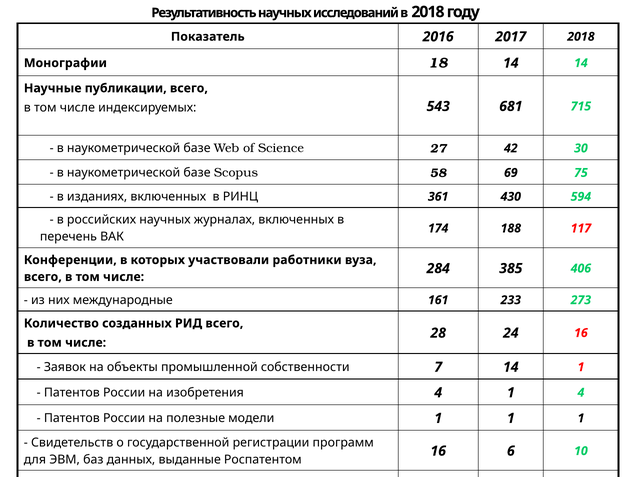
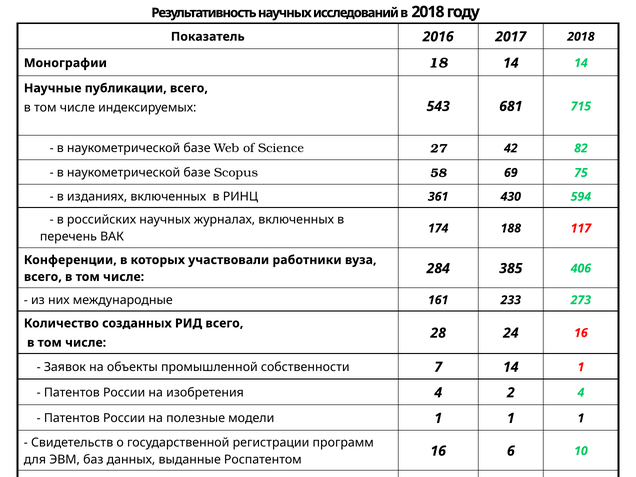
30: 30 -> 82
4 1: 1 -> 2
